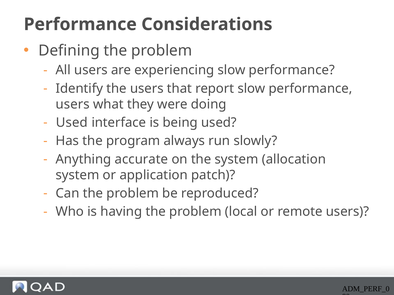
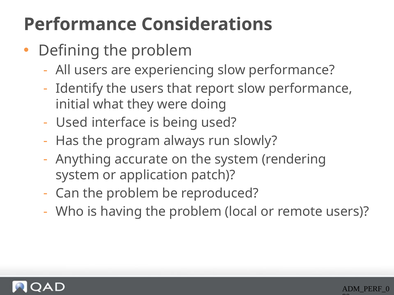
users at (73, 104): users -> initial
allocation: allocation -> rendering
